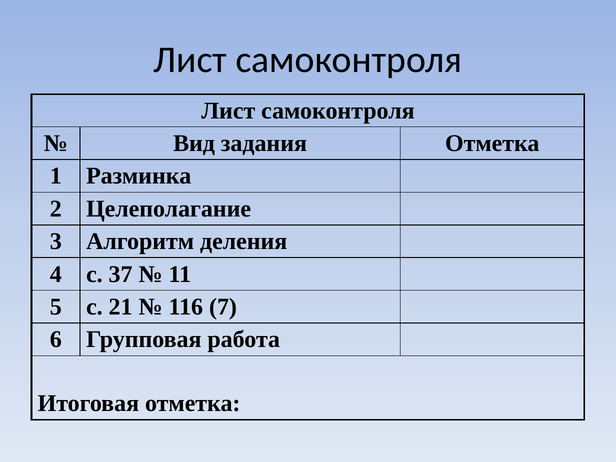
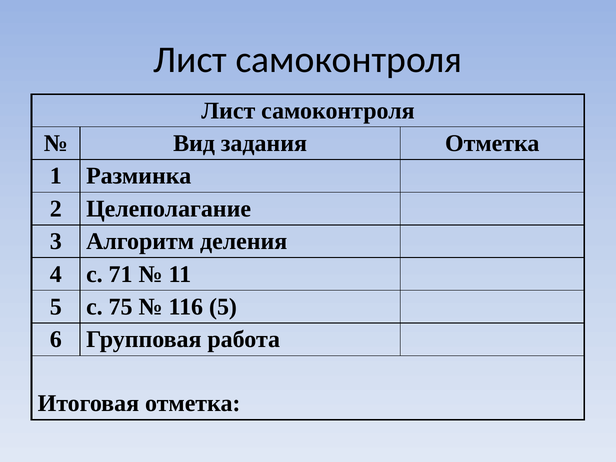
37: 37 -> 71
21: 21 -> 75
116 7: 7 -> 5
